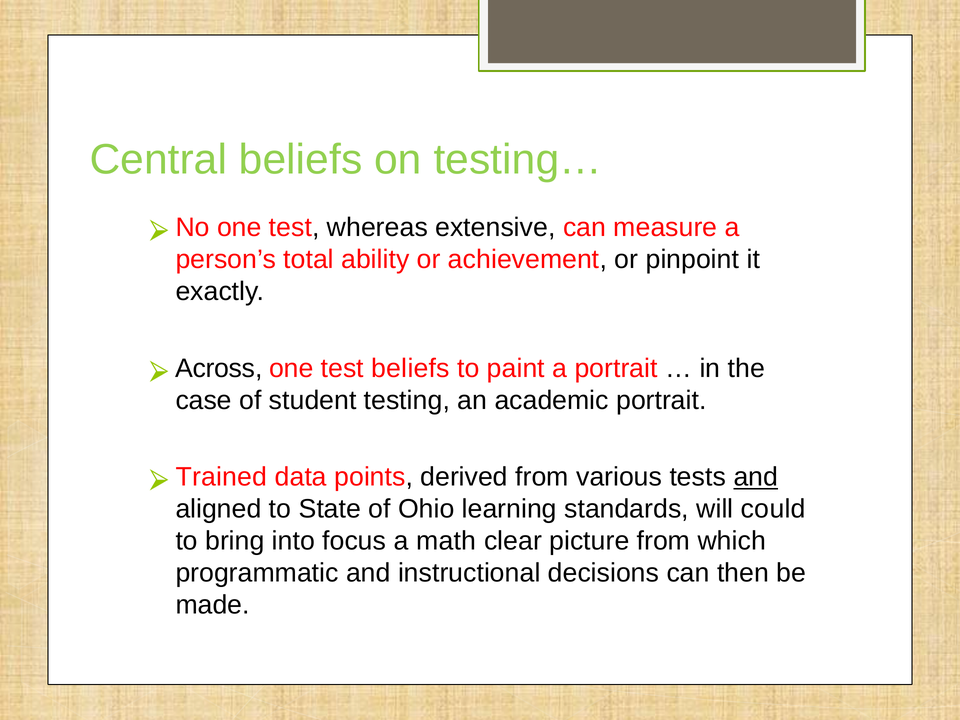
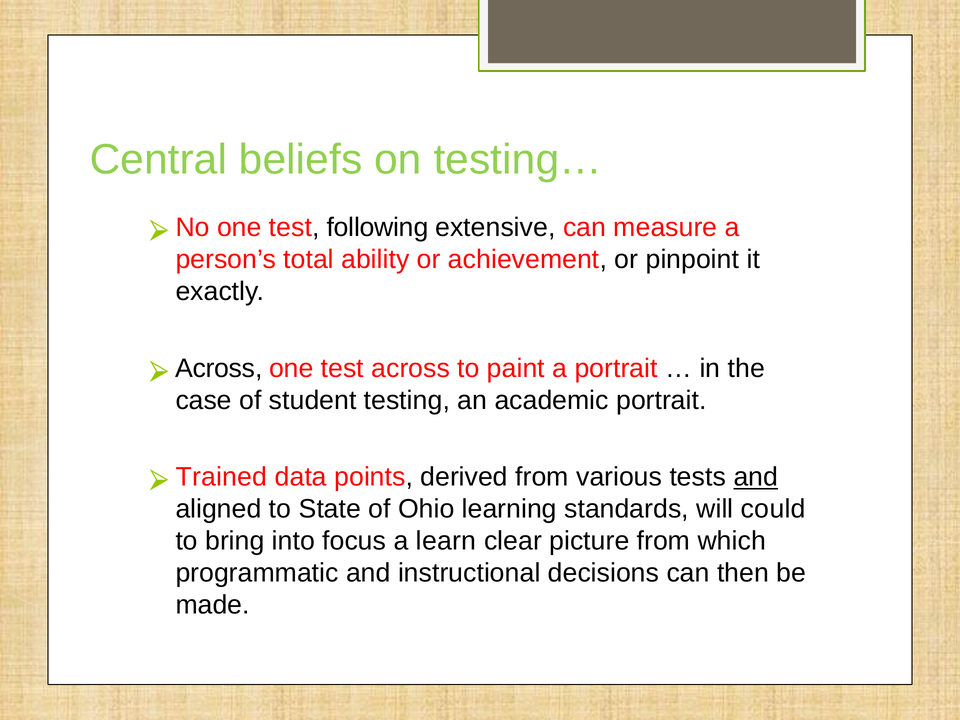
whereas: whereas -> following
test beliefs: beliefs -> across
math: math -> learn
